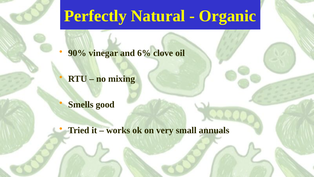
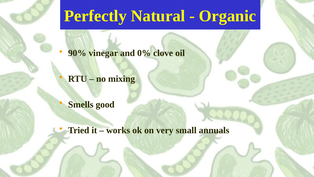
6%: 6% -> 0%
